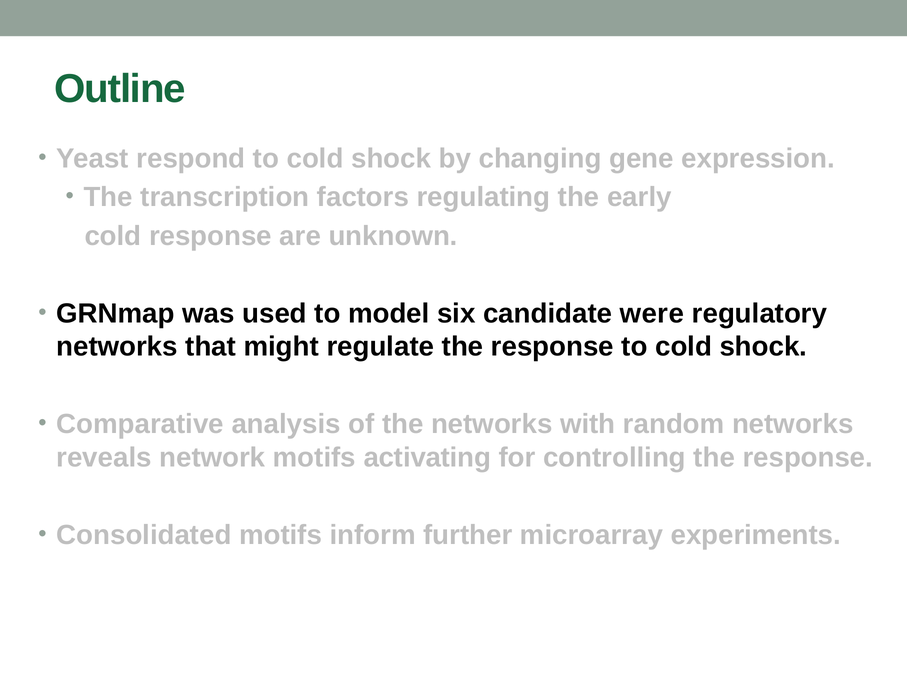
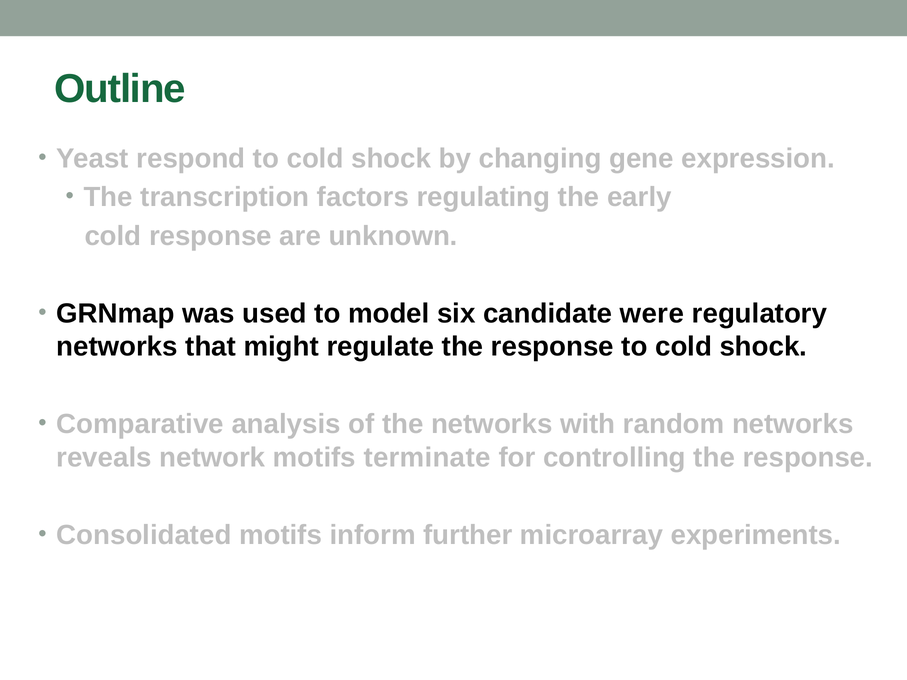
activating: activating -> terminate
